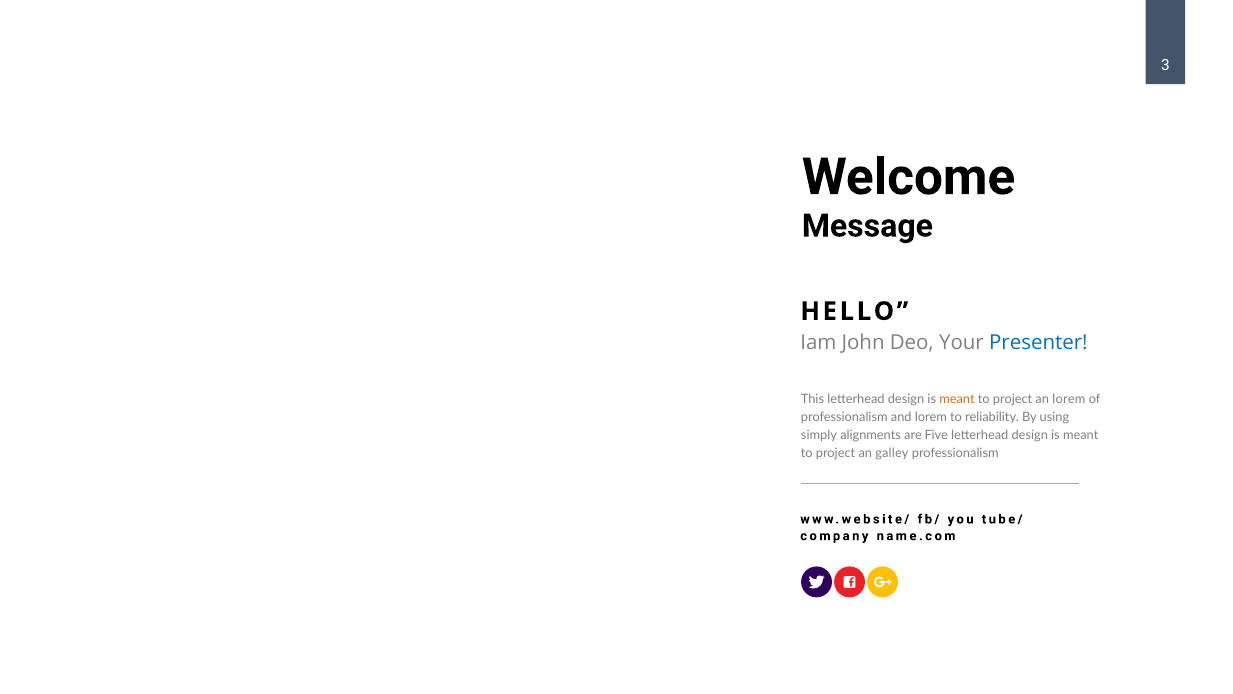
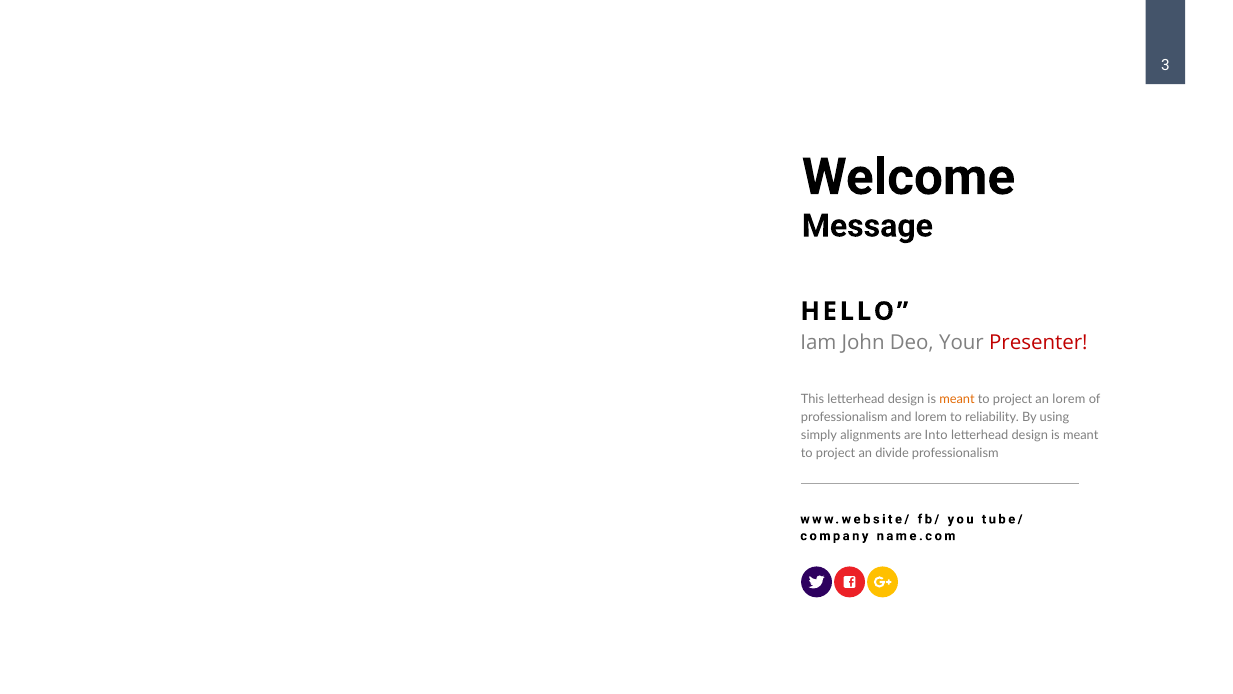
Presenter colour: blue -> red
Five: Five -> Into
galley: galley -> divide
